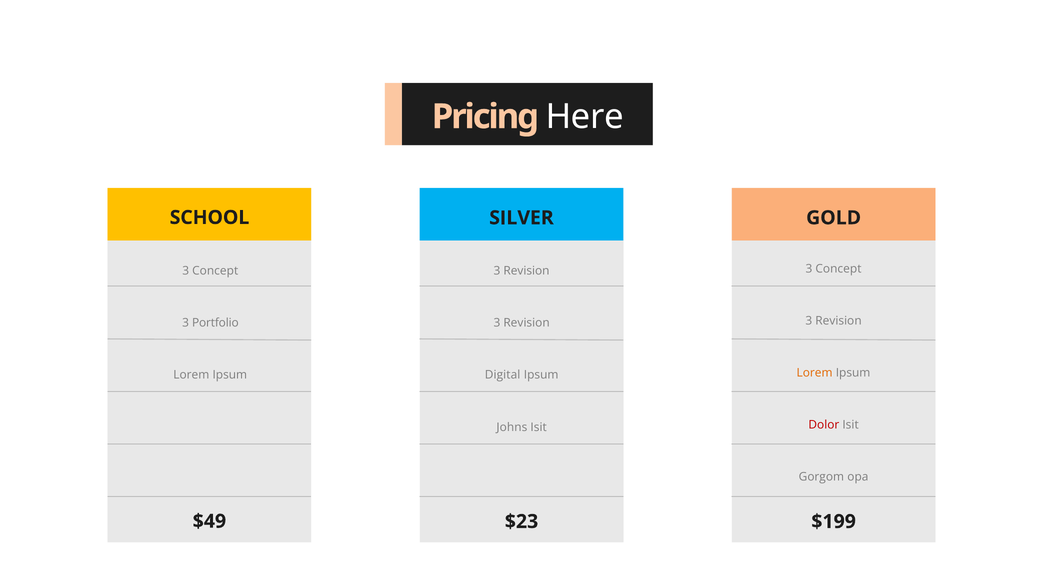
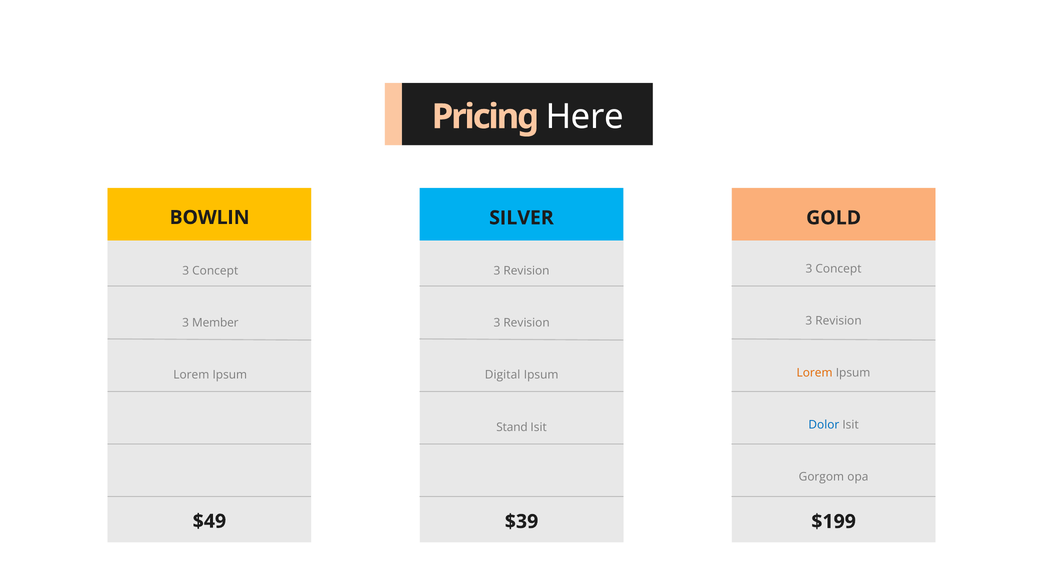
SCHOOL: SCHOOL -> BOWLIN
Portfolio: Portfolio -> Member
Dolor colour: red -> blue
Johns: Johns -> Stand
$23: $23 -> $39
